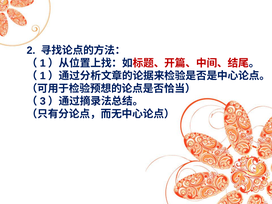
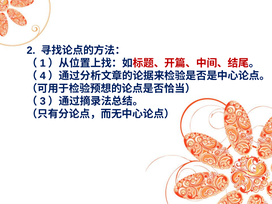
1 at (43, 76): 1 -> 4
